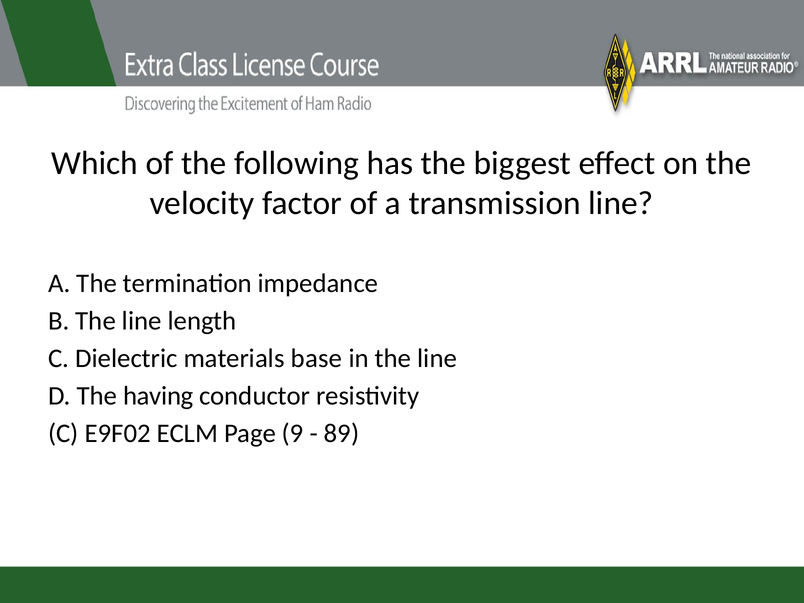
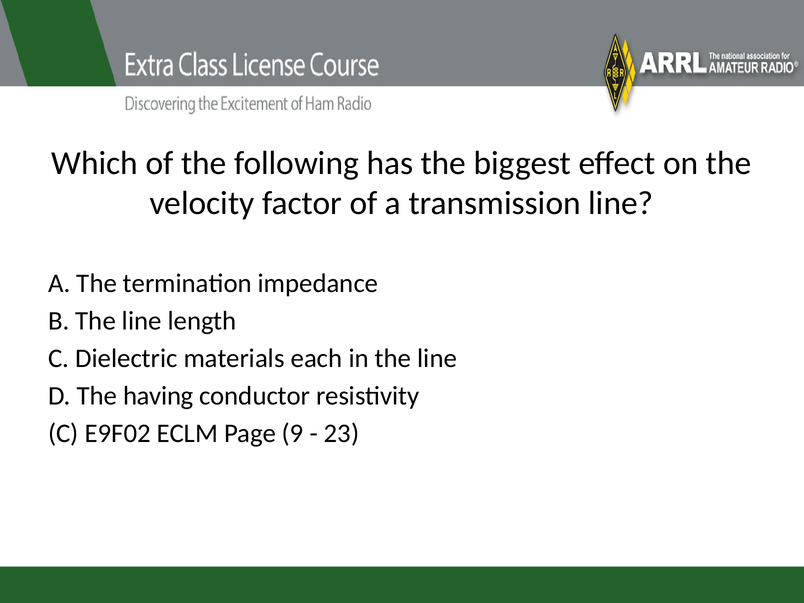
base: base -> each
89: 89 -> 23
